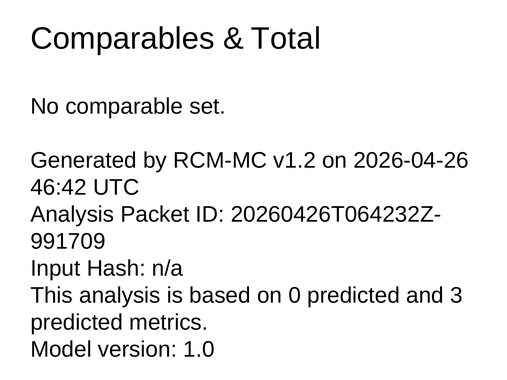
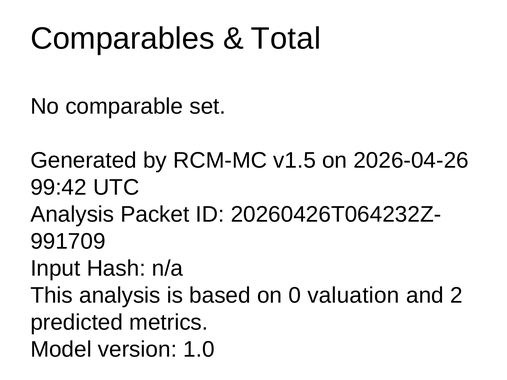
v1.2: v1.2 -> v1.5
46:42: 46:42 -> 99:42
0 predicted: predicted -> valuation
3: 3 -> 2
